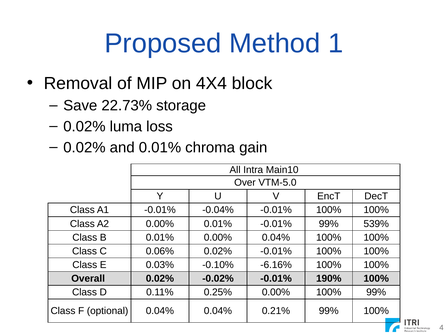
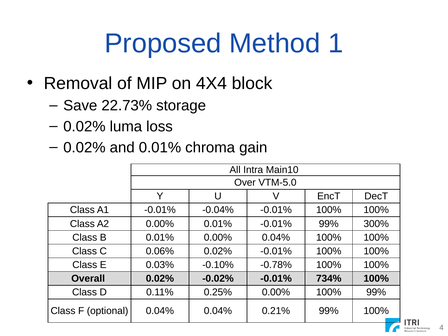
539%: 539% -> 300%
-6.16%: -6.16% -> -0.78%
190%: 190% -> 734%
